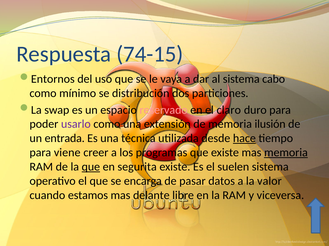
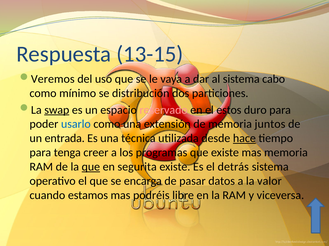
74-15: 74-15 -> 13-15
Entornos: Entornos -> Veremos
swap underline: none -> present
claro: claro -> estos
usarlo colour: purple -> blue
ilusión: ilusión -> juntos
viene: viene -> tenga
memoria at (286, 153) underline: present -> none
suelen: suelen -> detrás
delante: delante -> podréis
